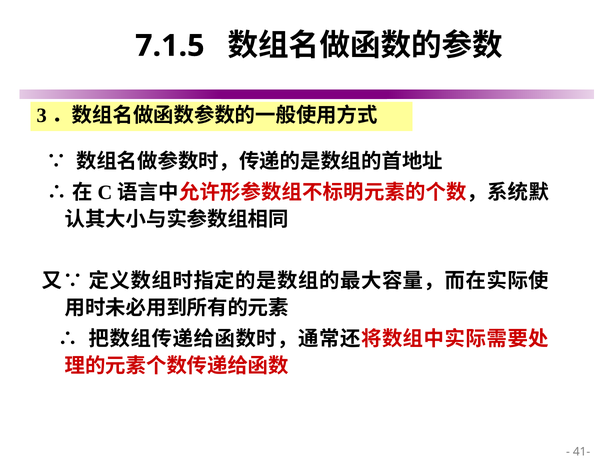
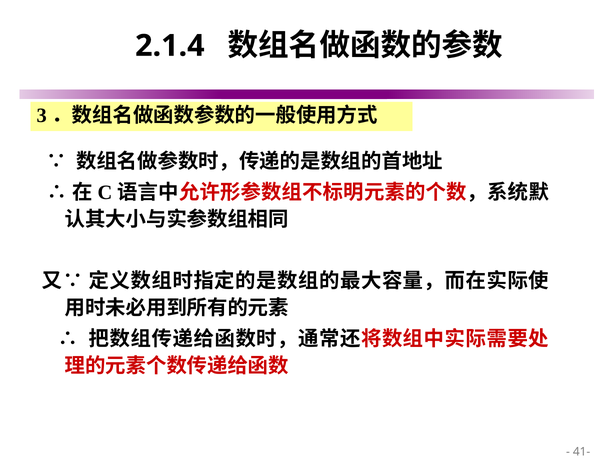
7.1.5: 7.1.5 -> 2.1.4
